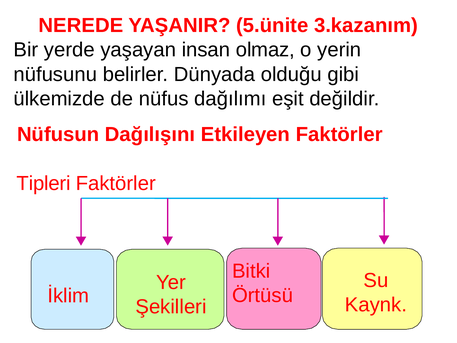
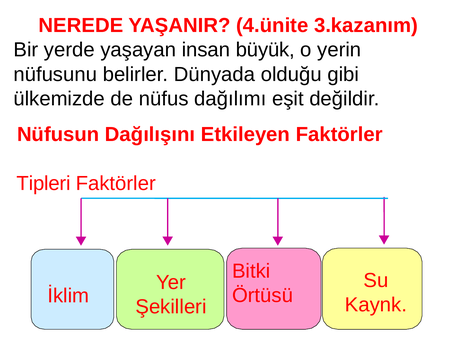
5.ünite: 5.ünite -> 4.ünite
olmaz: olmaz -> büyük
